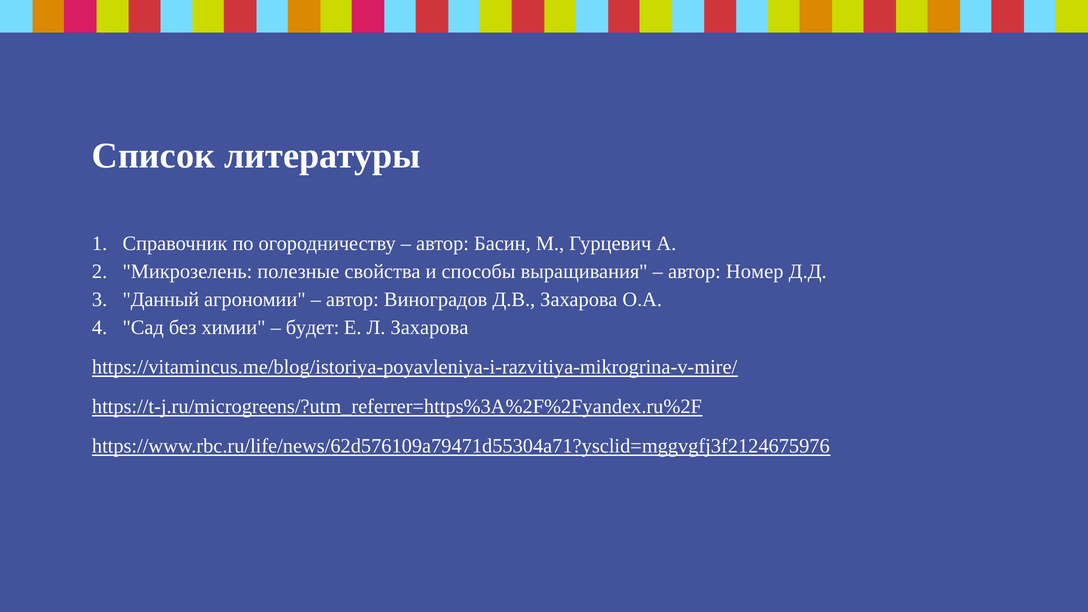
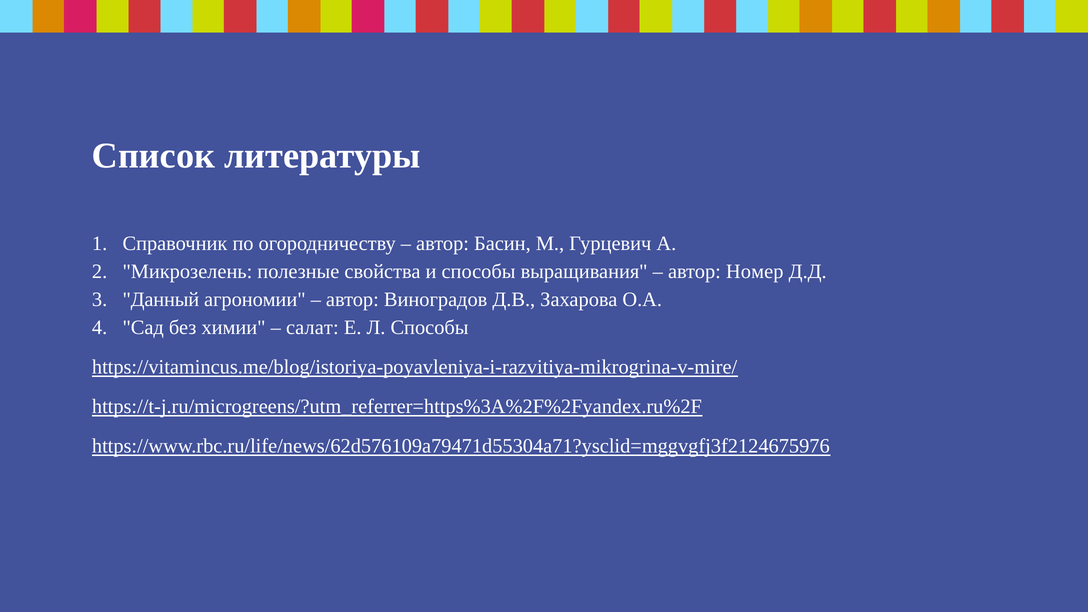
будет: будет -> салат
Л Захарова: Захарова -> Способы
